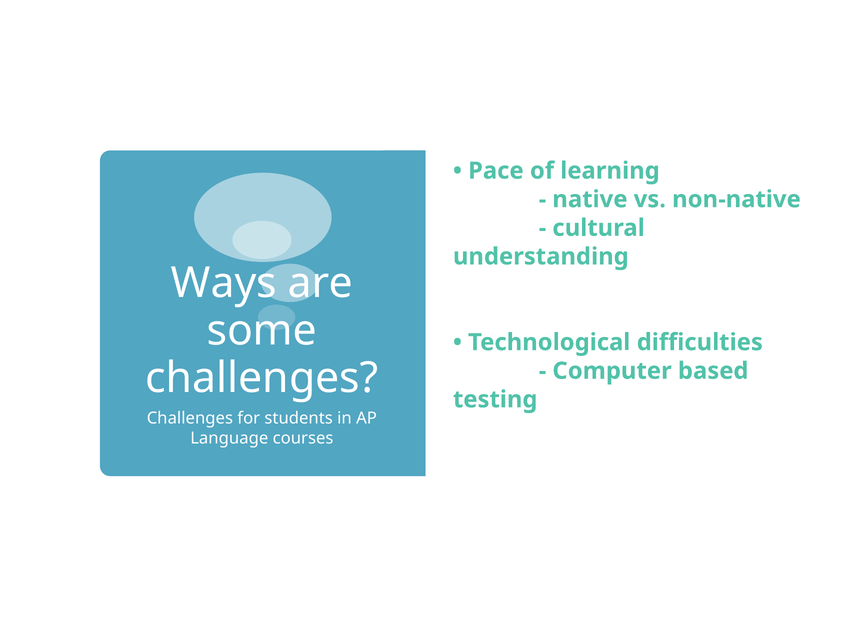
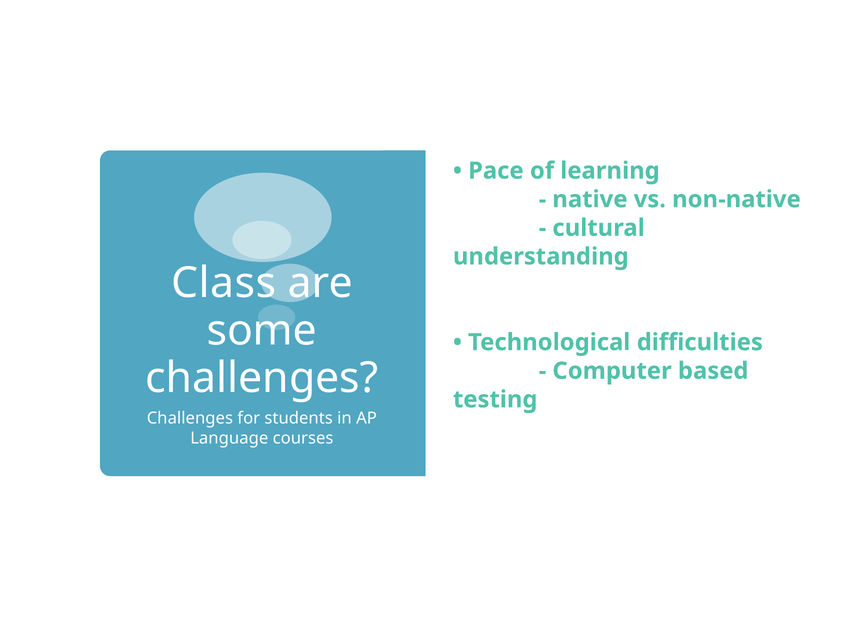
Ways: Ways -> Class
